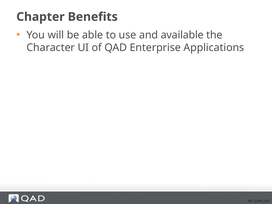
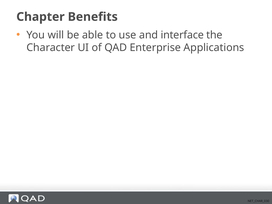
available: available -> interface
